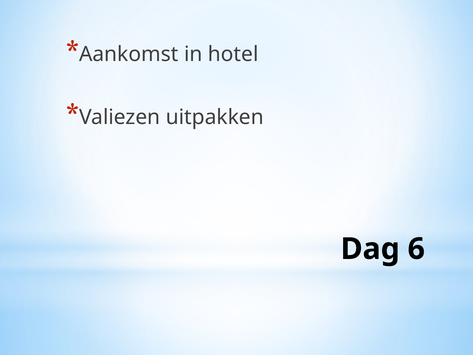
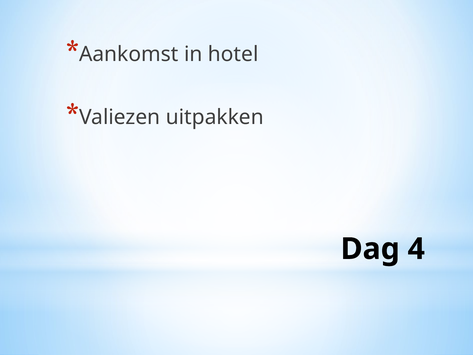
6: 6 -> 4
